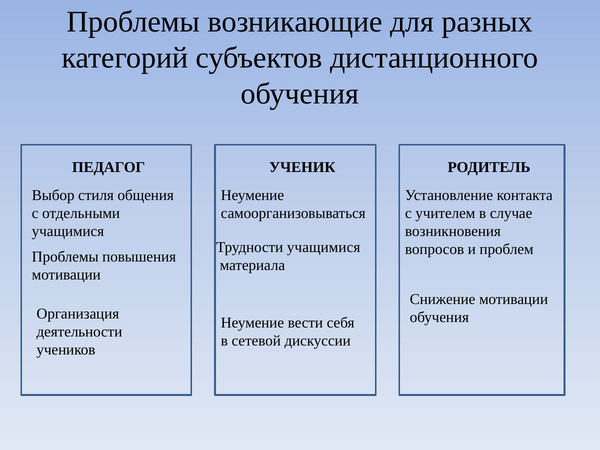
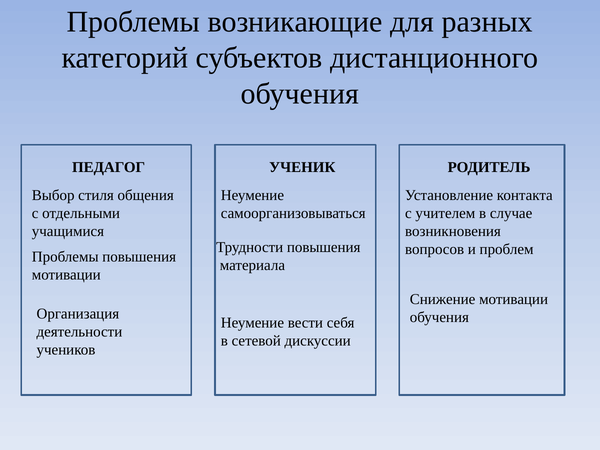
Трудности учащимися: учащимися -> повышения
